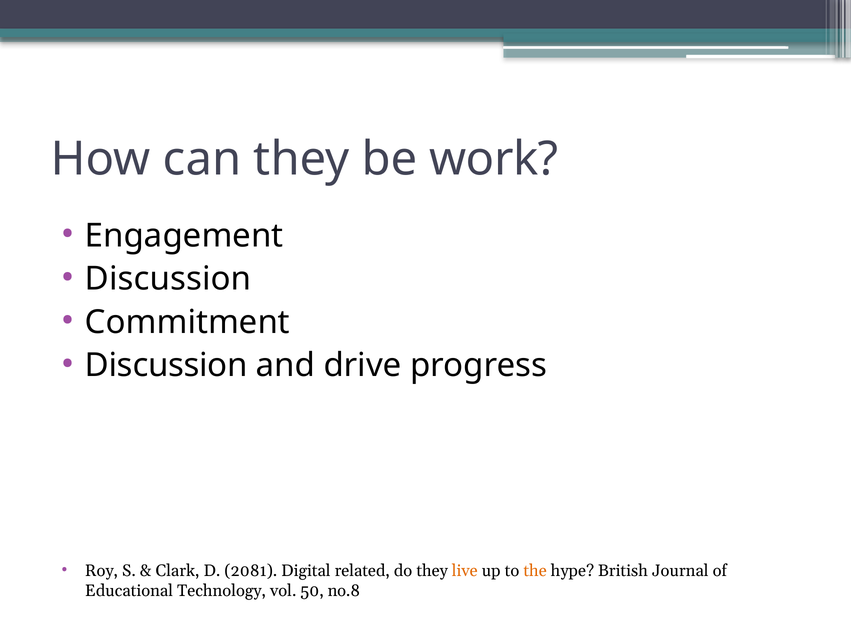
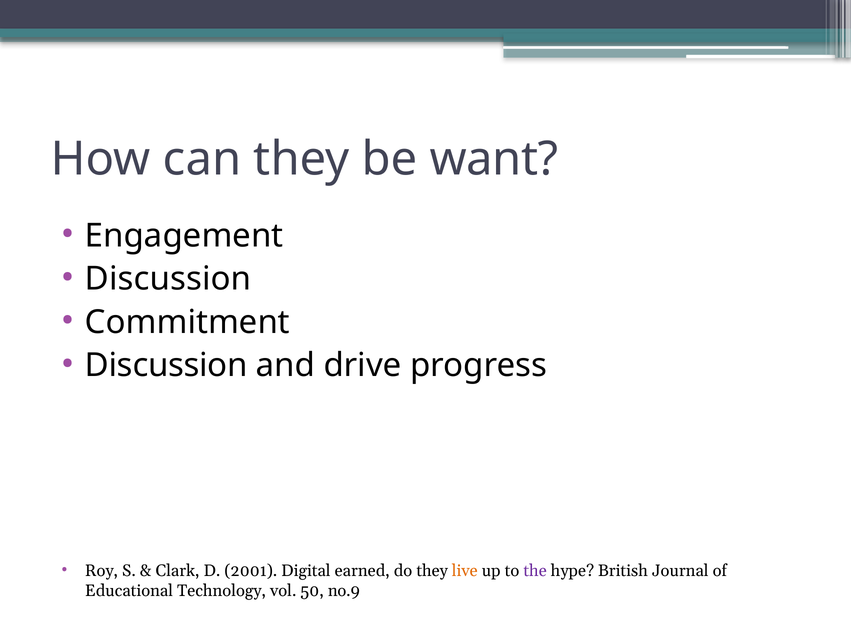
work: work -> want
2081: 2081 -> 2001
related: related -> earned
the colour: orange -> purple
no.8: no.8 -> no.9
